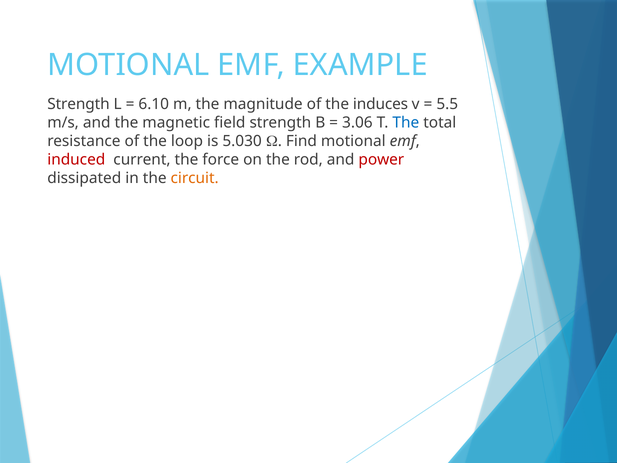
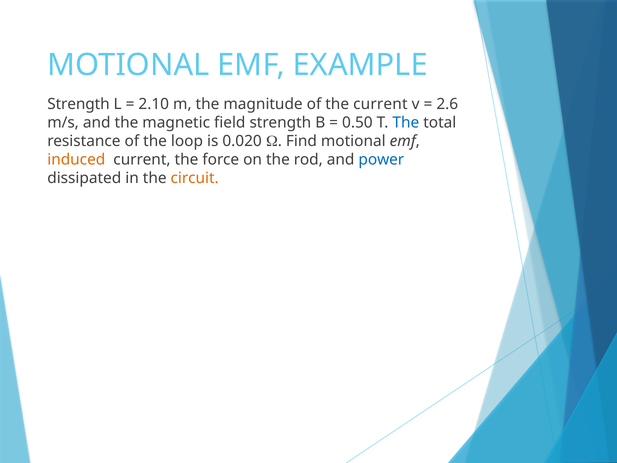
6.10: 6.10 -> 2.10
the induces: induces -> current
5.5: 5.5 -> 2.6
3.06: 3.06 -> 0.50
5.030: 5.030 -> 0.020
induced colour: red -> orange
power colour: red -> blue
